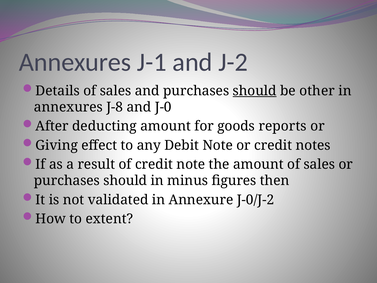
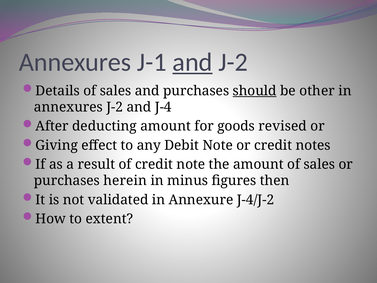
and at (192, 62) underline: none -> present
annexures J-8: J-8 -> J-2
J-0: J-0 -> J-4
reports: reports -> revised
should at (125, 181): should -> herein
J-0/J-2: J-0/J-2 -> J-4/J-2
